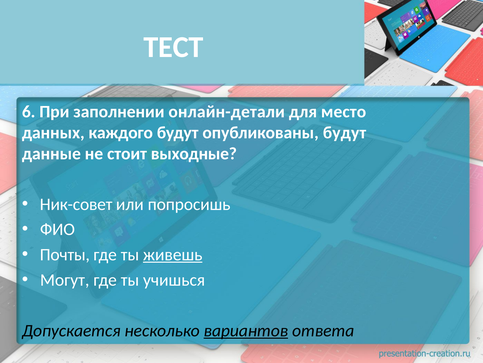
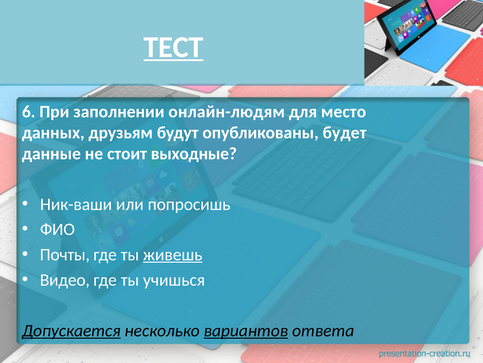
ТЕСТ underline: none -> present
онлайн-детали: онлайн-детали -> онлайн-людям
каждого: каждого -> друзьям
опубликованы будут: будут -> будет
Ник-совет: Ник-совет -> Ник-ваши
Могут: Могут -> Видео
Допускается underline: none -> present
